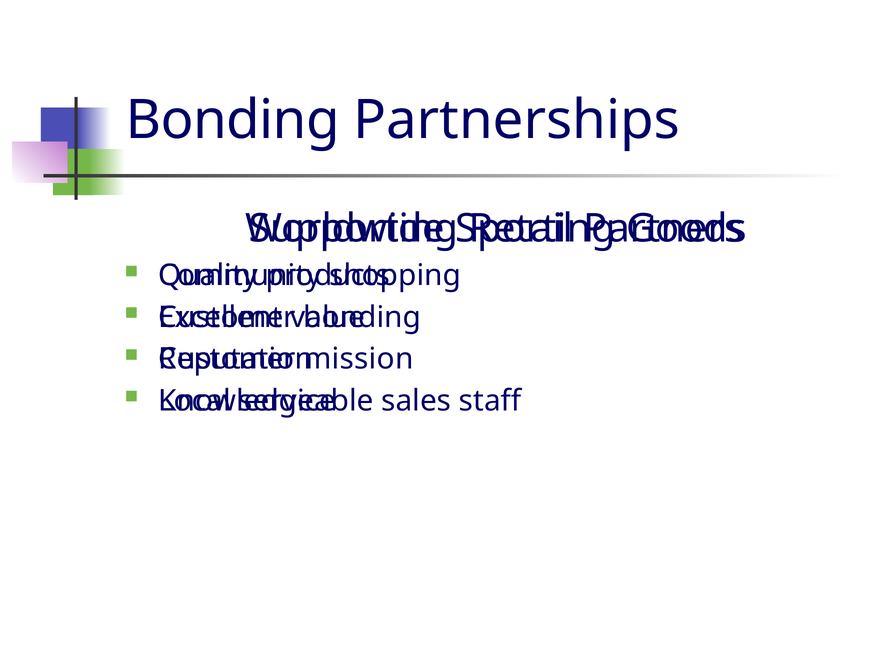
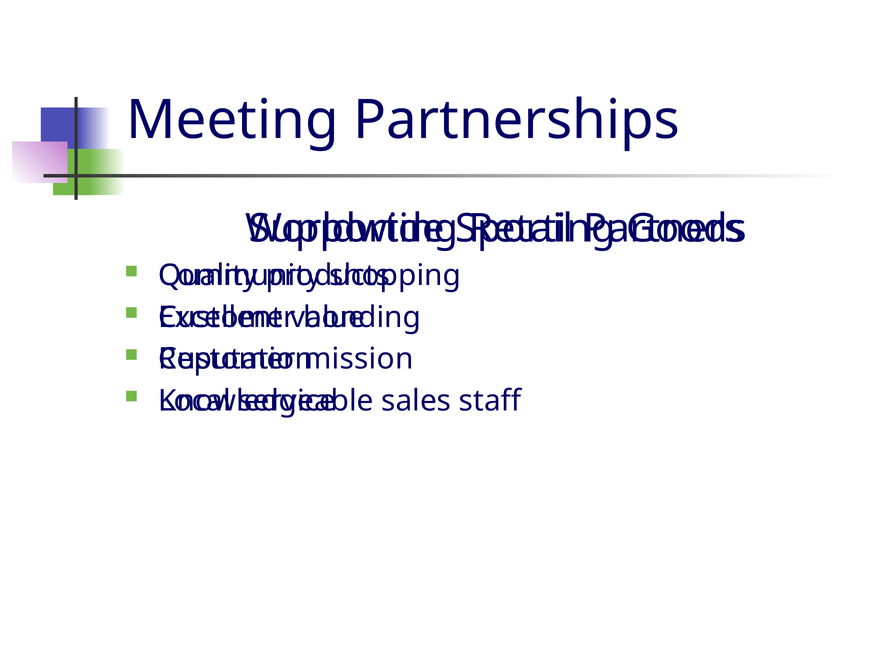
Bonding at (233, 120): Bonding -> Meeting
